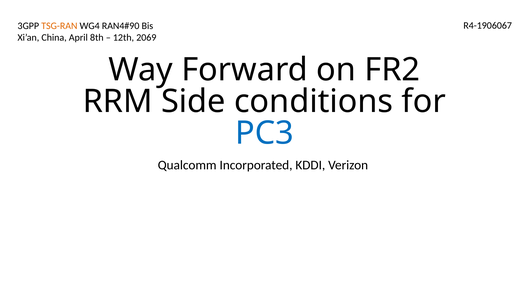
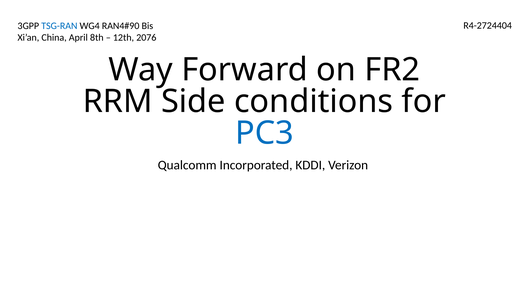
R4-1906067: R4-1906067 -> R4-2724404
TSG-RAN colour: orange -> blue
2069: 2069 -> 2076
